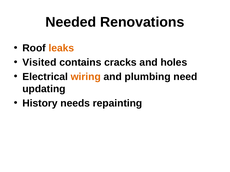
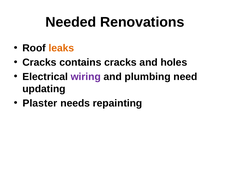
Visited at (39, 63): Visited -> Cracks
wiring colour: orange -> purple
History: History -> Plaster
